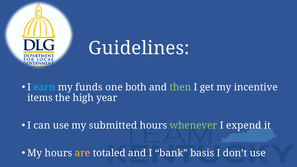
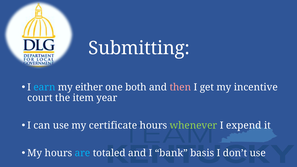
Guidelines: Guidelines -> Submitting
funds: funds -> either
then colour: light green -> pink
items: items -> court
high: high -> item
submitted: submitted -> certificate
are colour: yellow -> light blue
